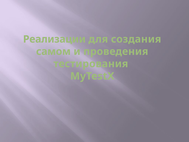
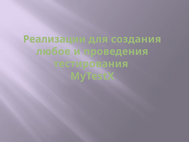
самом: самом -> любое
